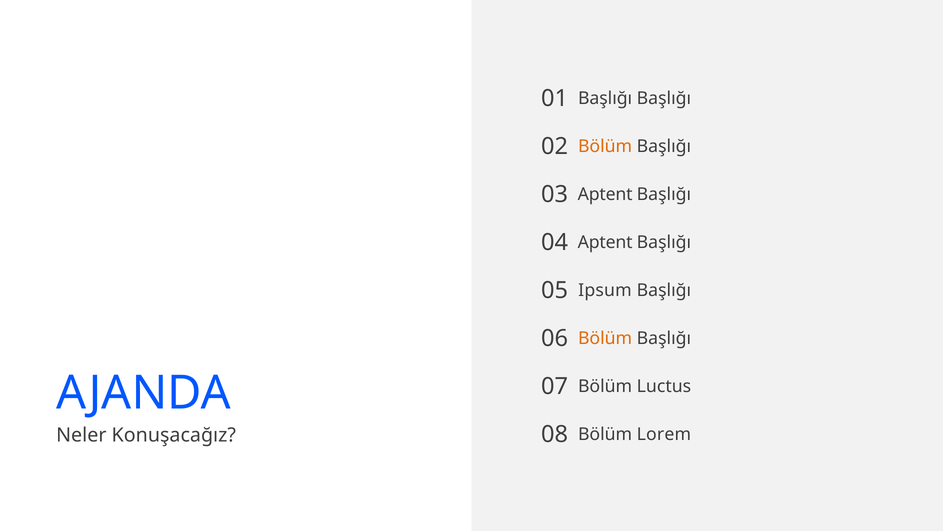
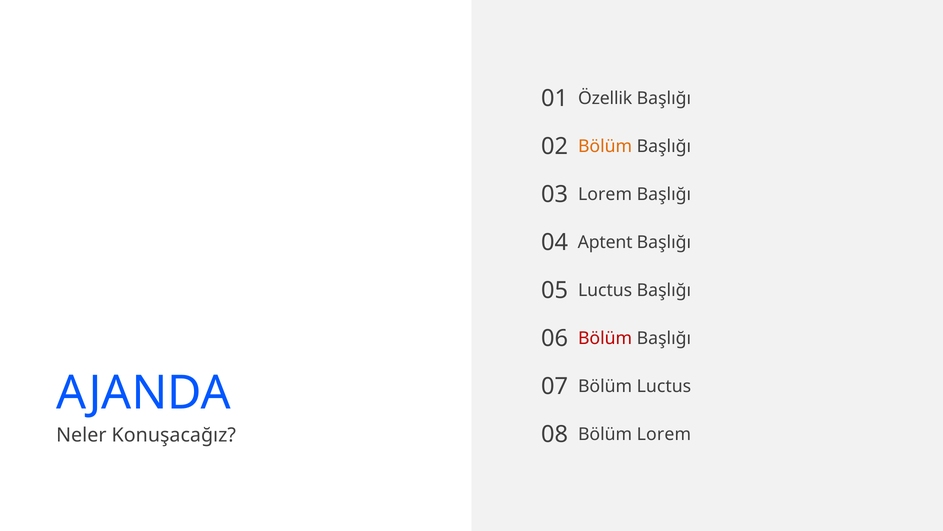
Başlığı at (605, 98): Başlığı -> Özellik
Aptent at (605, 194): Aptent -> Lorem
Ipsum at (605, 290): Ipsum -> Luctus
Bölüm at (605, 338) colour: orange -> red
